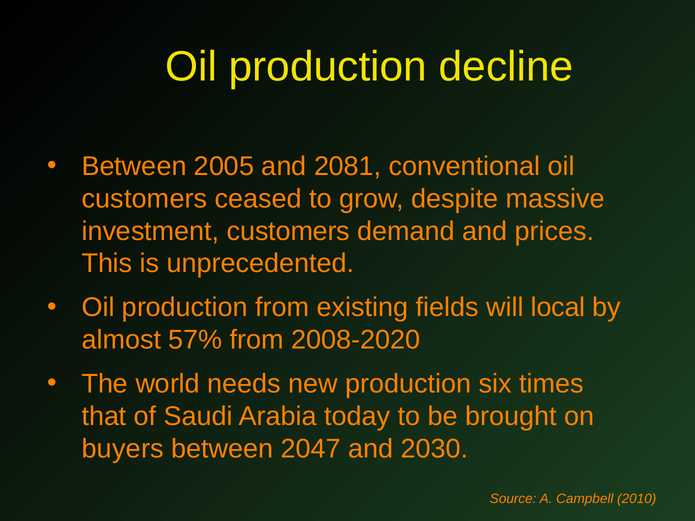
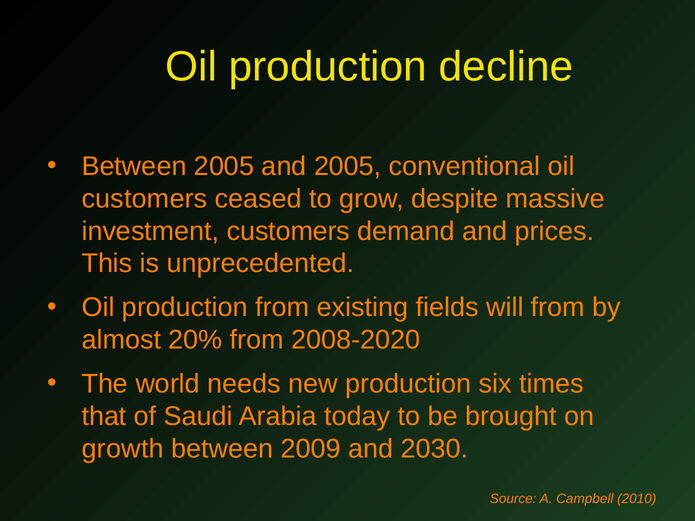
and 2081: 2081 -> 2005
will local: local -> from
57%: 57% -> 20%
buyers: buyers -> growth
2047: 2047 -> 2009
